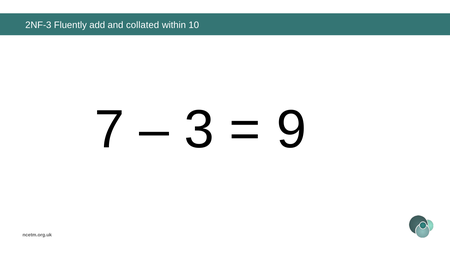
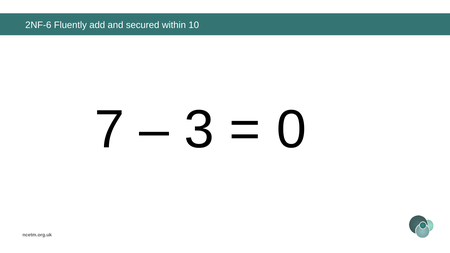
2NF-3: 2NF-3 -> 2NF-6
collated: collated -> secured
9: 9 -> 0
